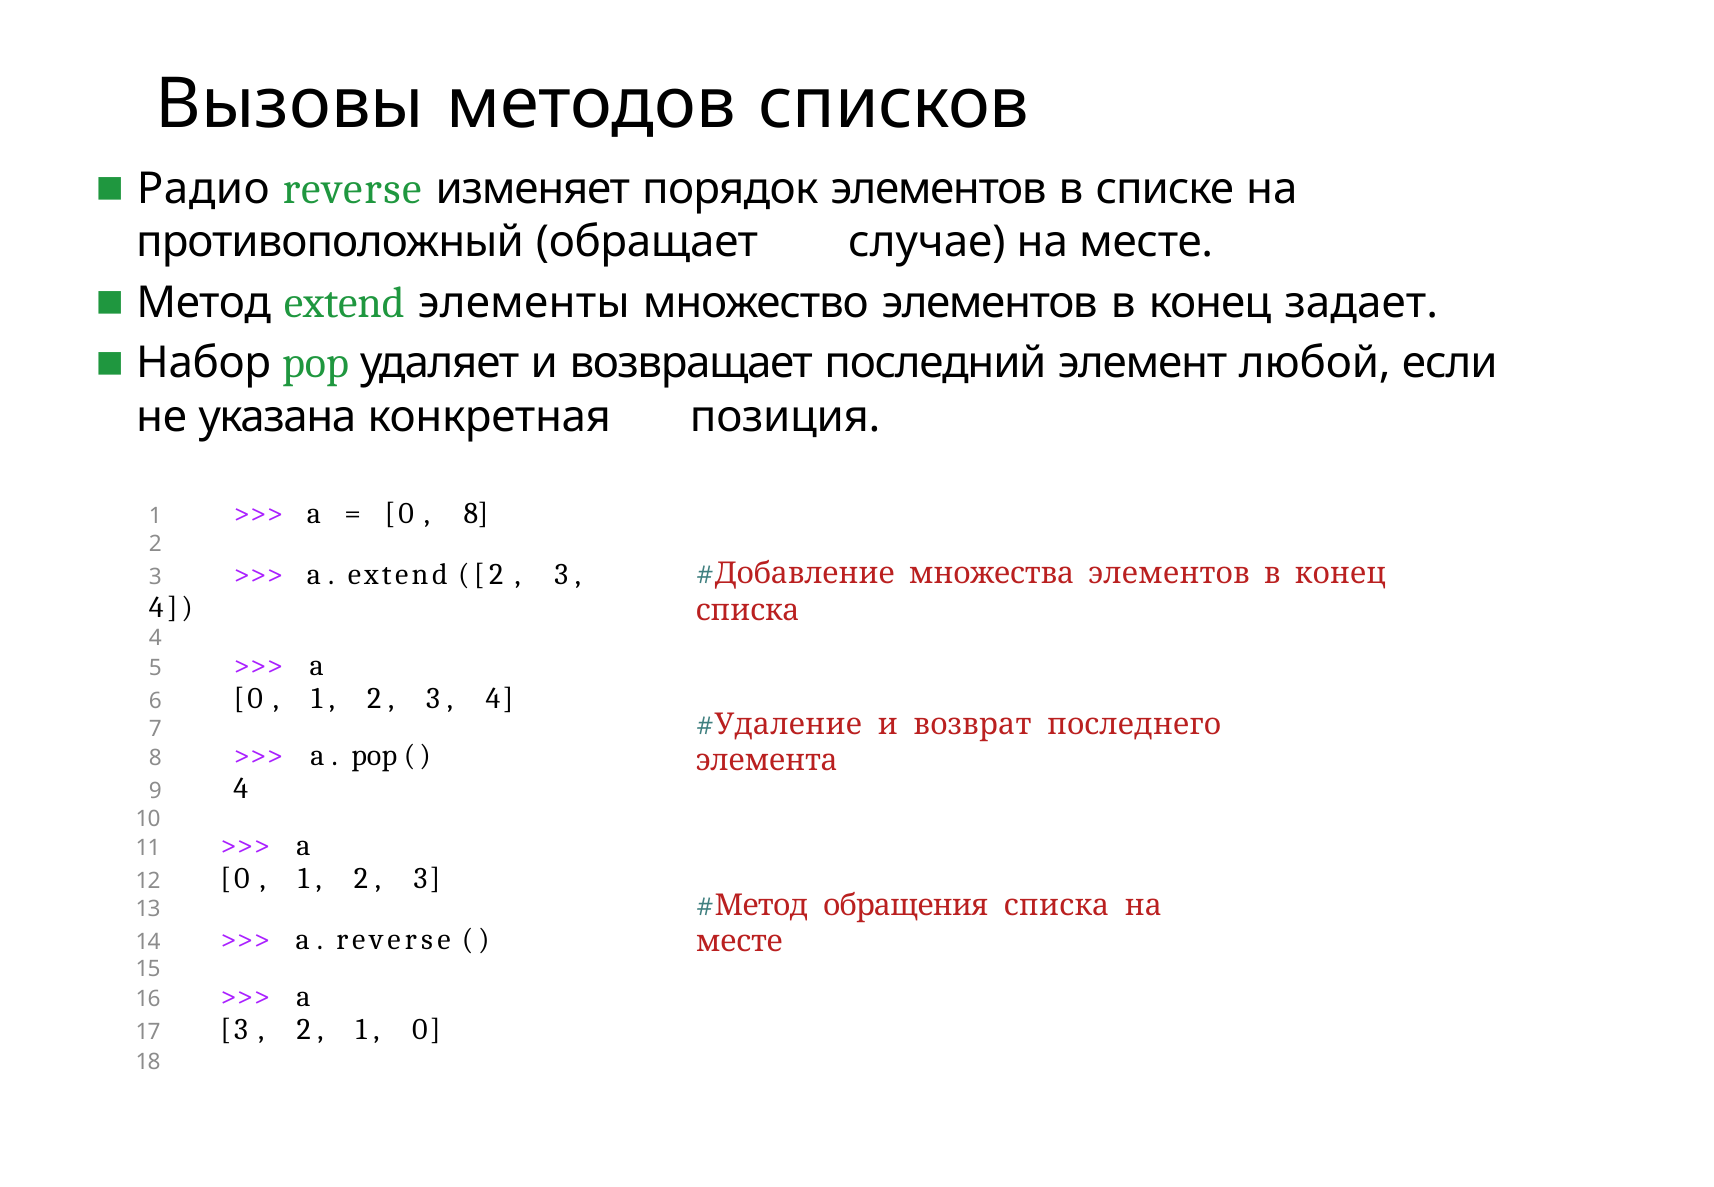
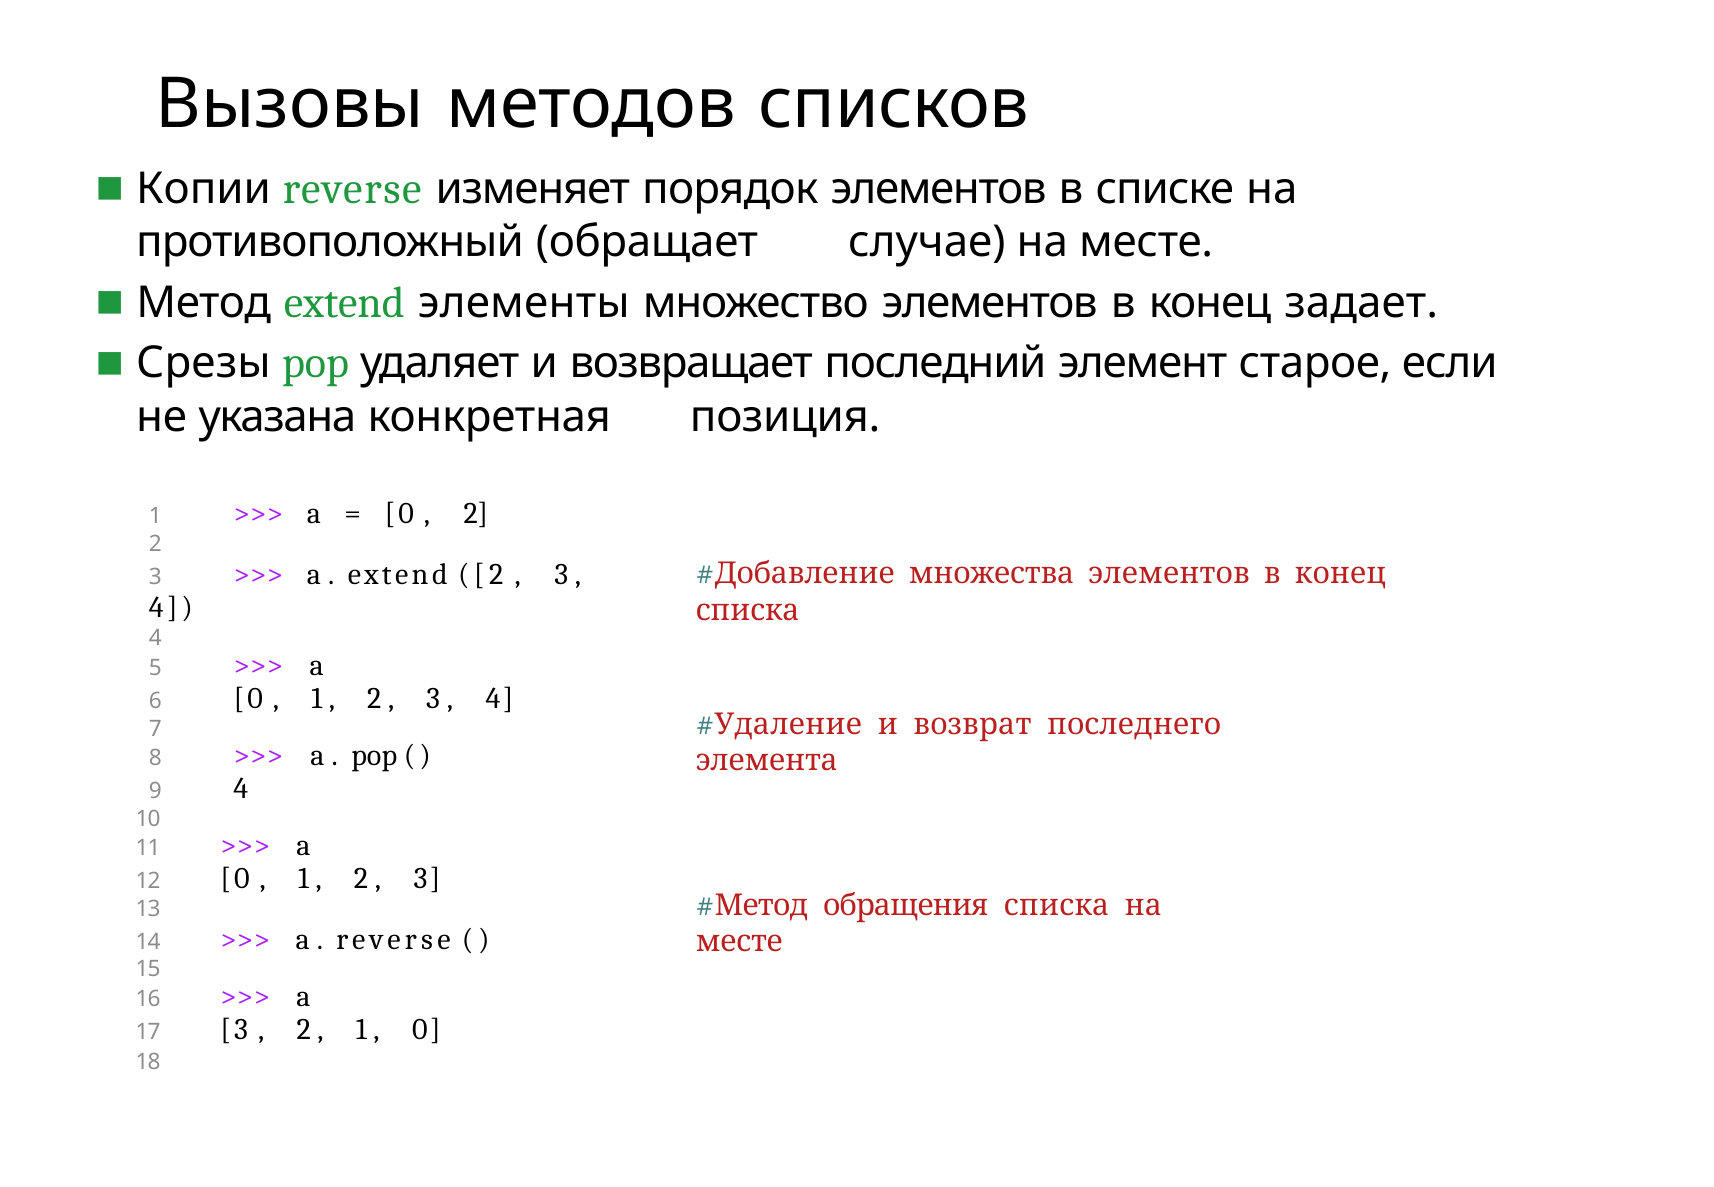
Радио: Радио -> Копии
Набор: Набор -> Срезы
любой: любой -> старое
8 at (476, 514): 8 -> 2
